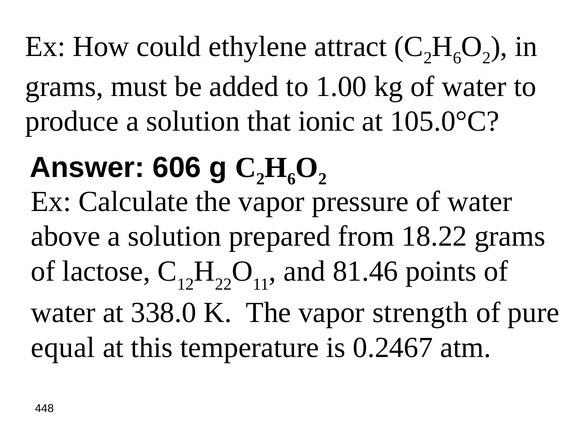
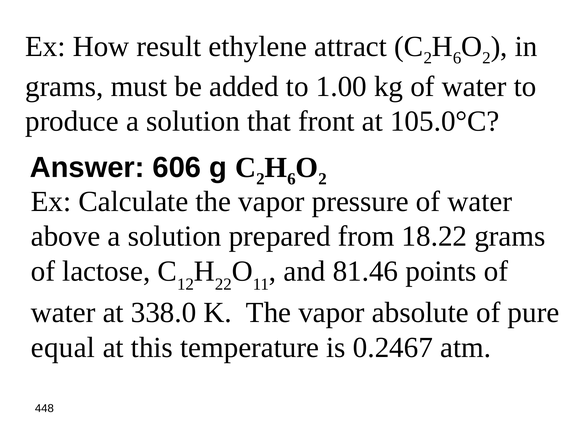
could: could -> result
ionic: ionic -> front
strength: strength -> absolute
